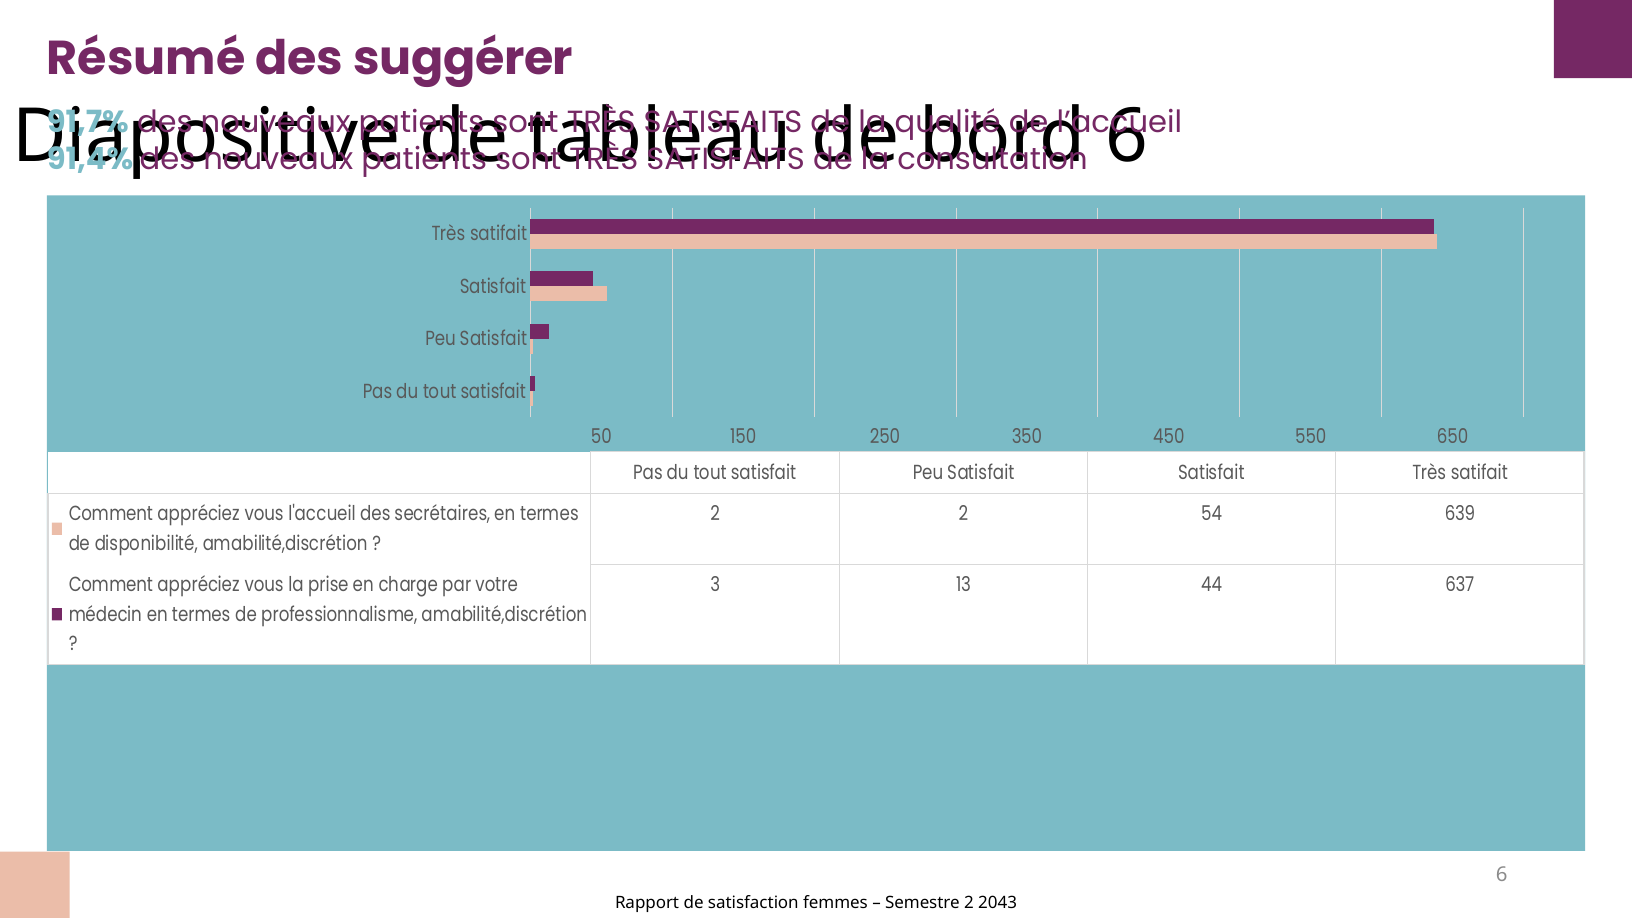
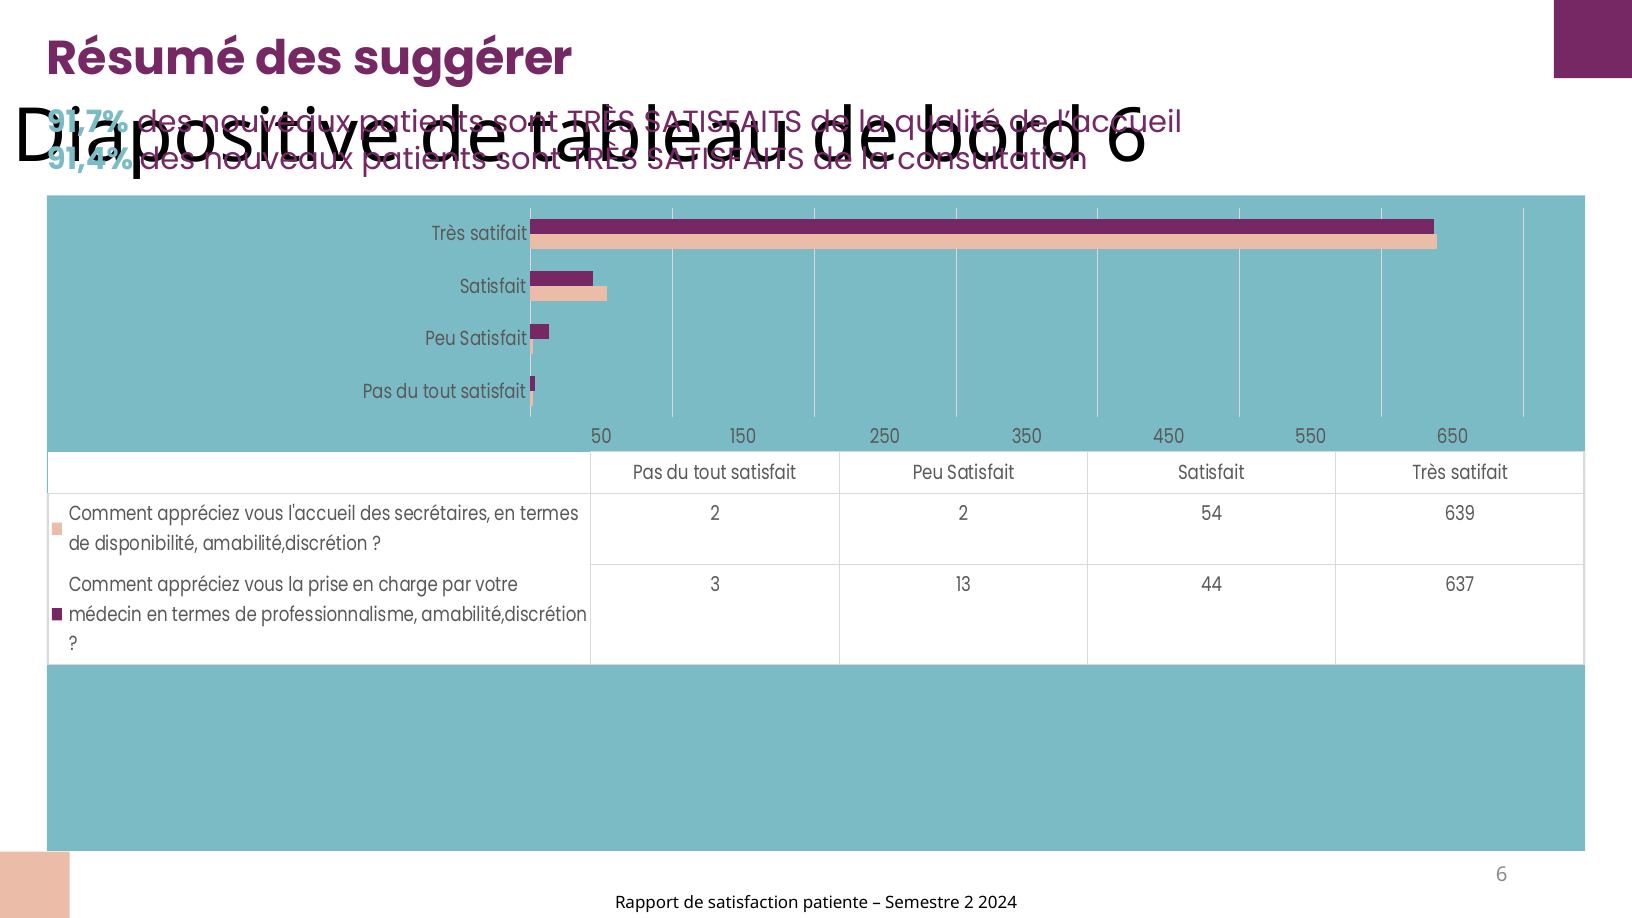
femmes: femmes -> patiente
2043: 2043 -> 2024
